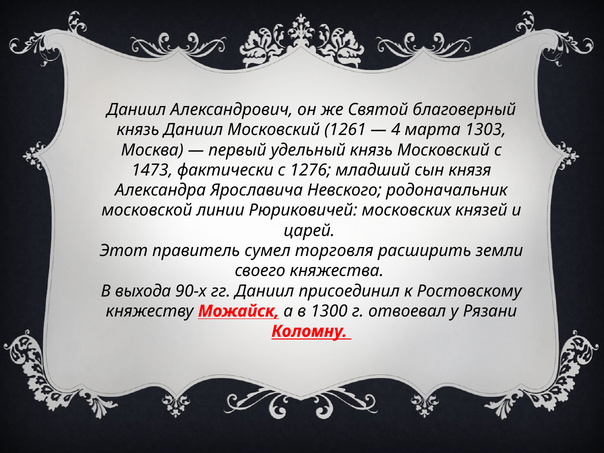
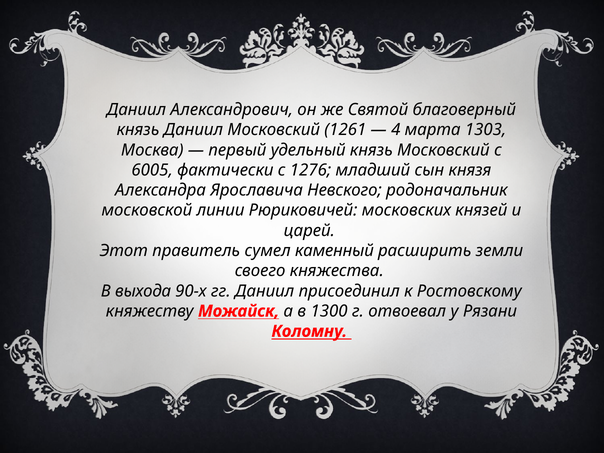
1473: 1473 -> 6005
торговля: торговля -> каменный
